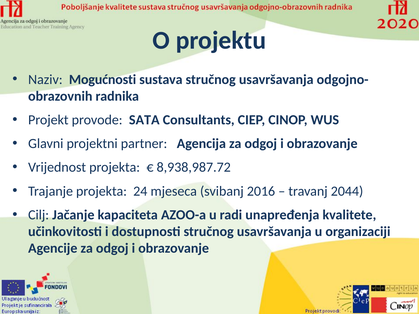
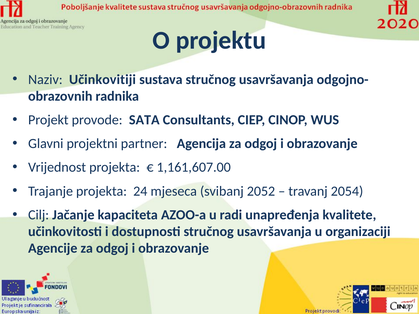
Mogućnosti: Mogućnosti -> Učinkovitiji
8,938,987.72: 8,938,987.72 -> 1,161,607.00
2016: 2016 -> 2052
2044: 2044 -> 2054
